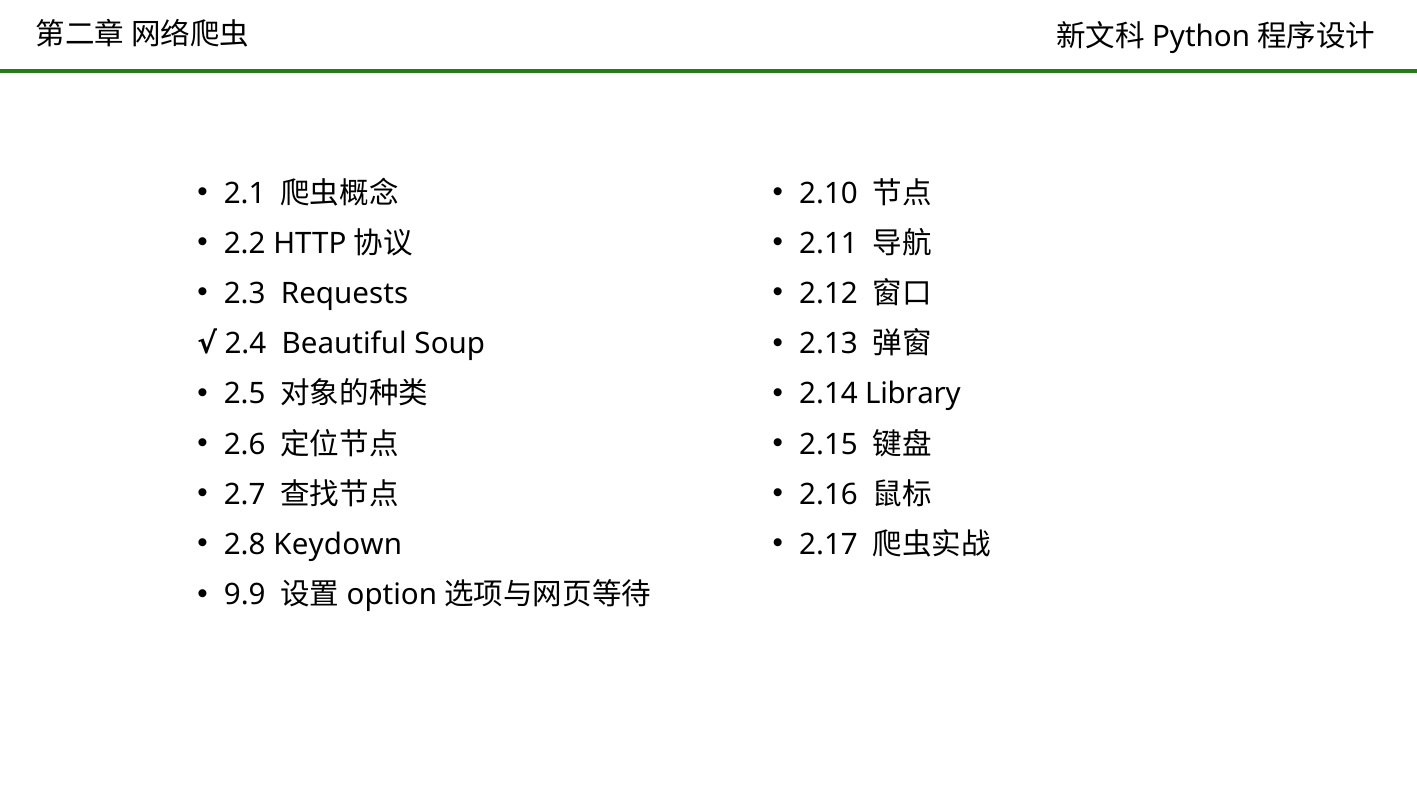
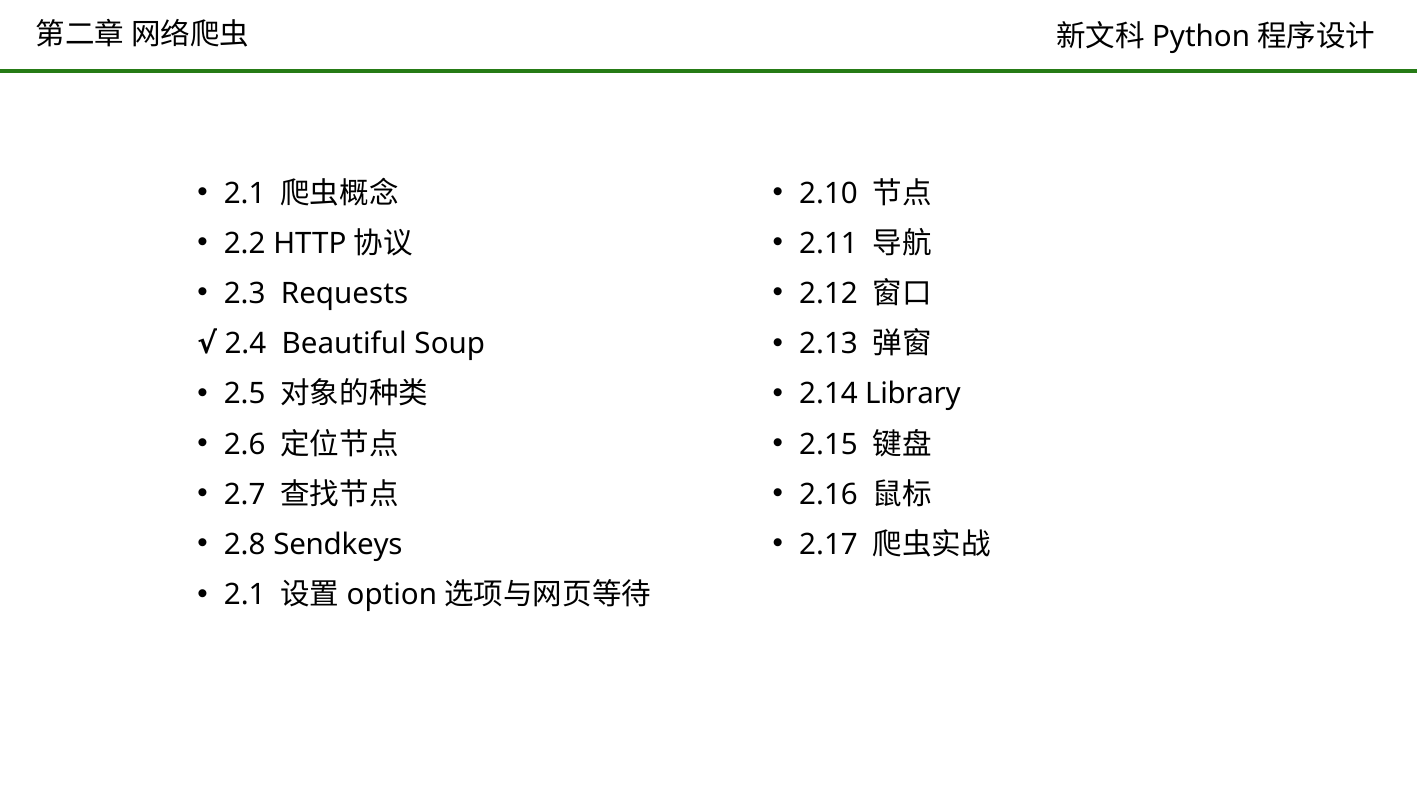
Keydown: Keydown -> Sendkeys
9.9 at (245, 595): 9.9 -> 2.1
